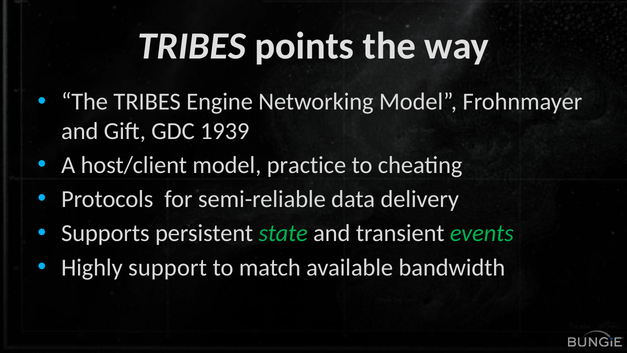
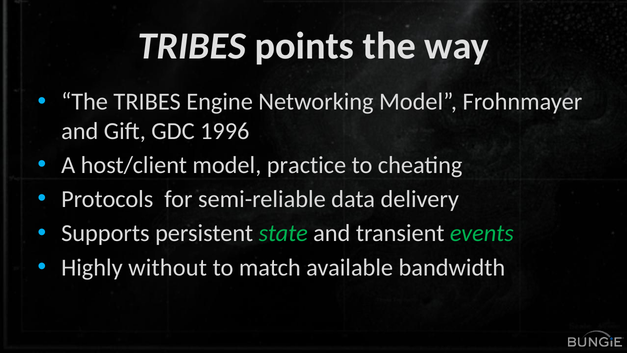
1939: 1939 -> 1996
support: support -> without
